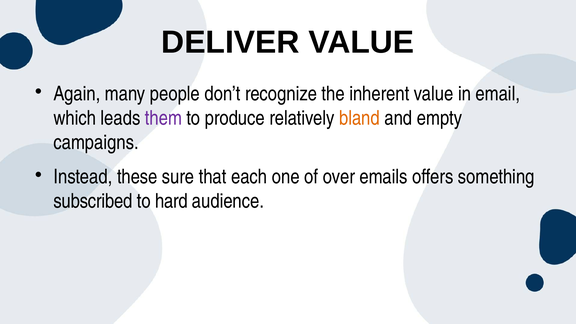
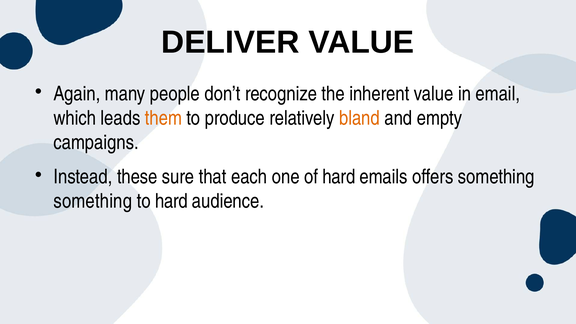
them colour: purple -> orange
of over: over -> hard
subscribed at (93, 201): subscribed -> something
